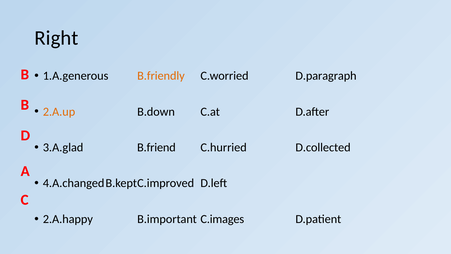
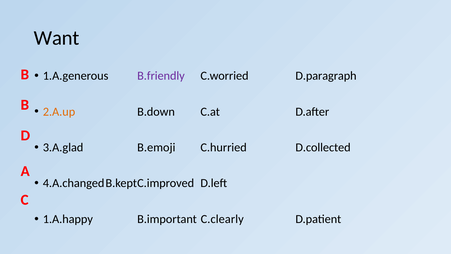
Right: Right -> Want
B.friendly colour: orange -> purple
B.friend: B.friend -> B.emoji
2.A.happy: 2.A.happy -> 1.A.happy
C.images: C.images -> C.clearly
